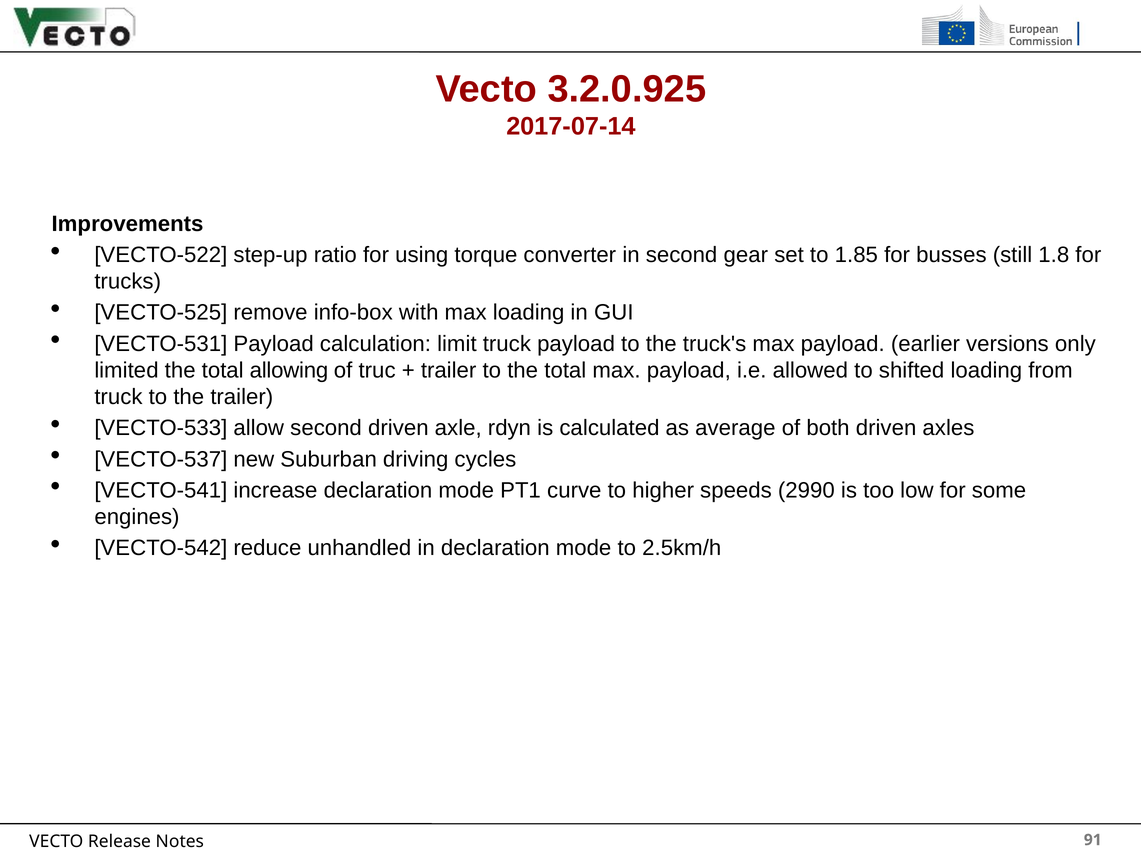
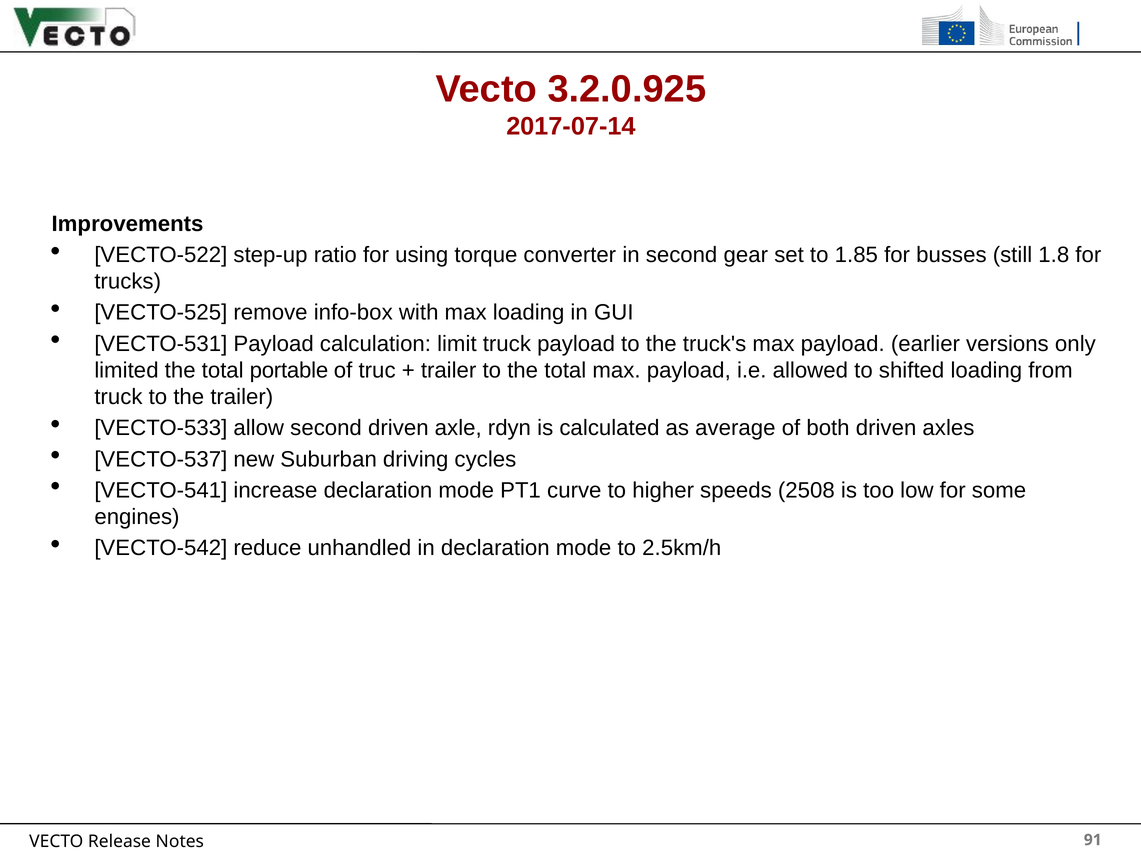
allowing: allowing -> portable
2990: 2990 -> 2508
